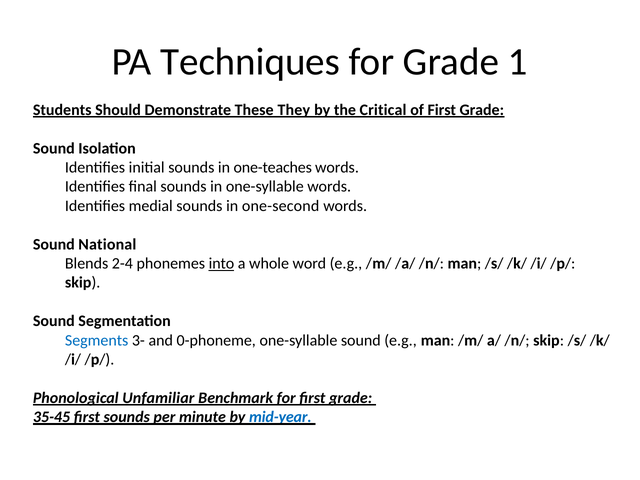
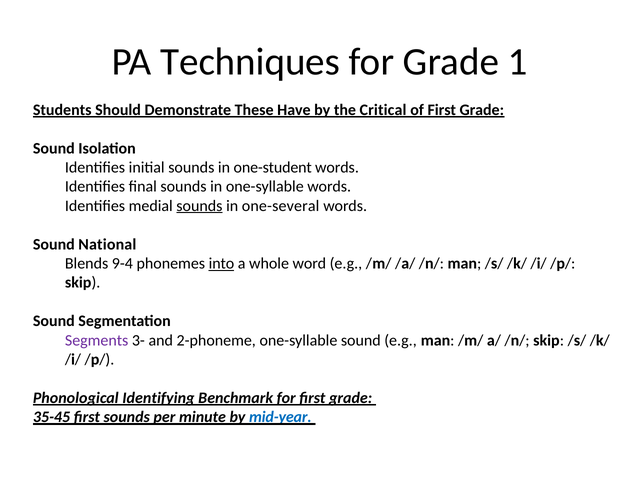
They: They -> Have
one-teaches: one-teaches -> one-student
sounds at (199, 206) underline: none -> present
one-second: one-second -> one-several
2-4: 2-4 -> 9-4
Segments colour: blue -> purple
0-phoneme: 0-phoneme -> 2-phoneme
Unfamiliar: Unfamiliar -> Identifying
